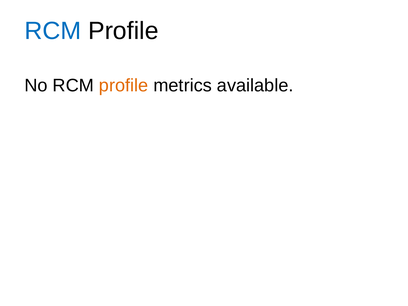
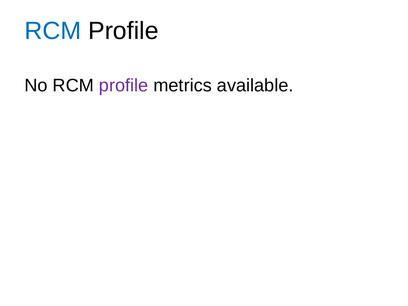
profile at (124, 86) colour: orange -> purple
